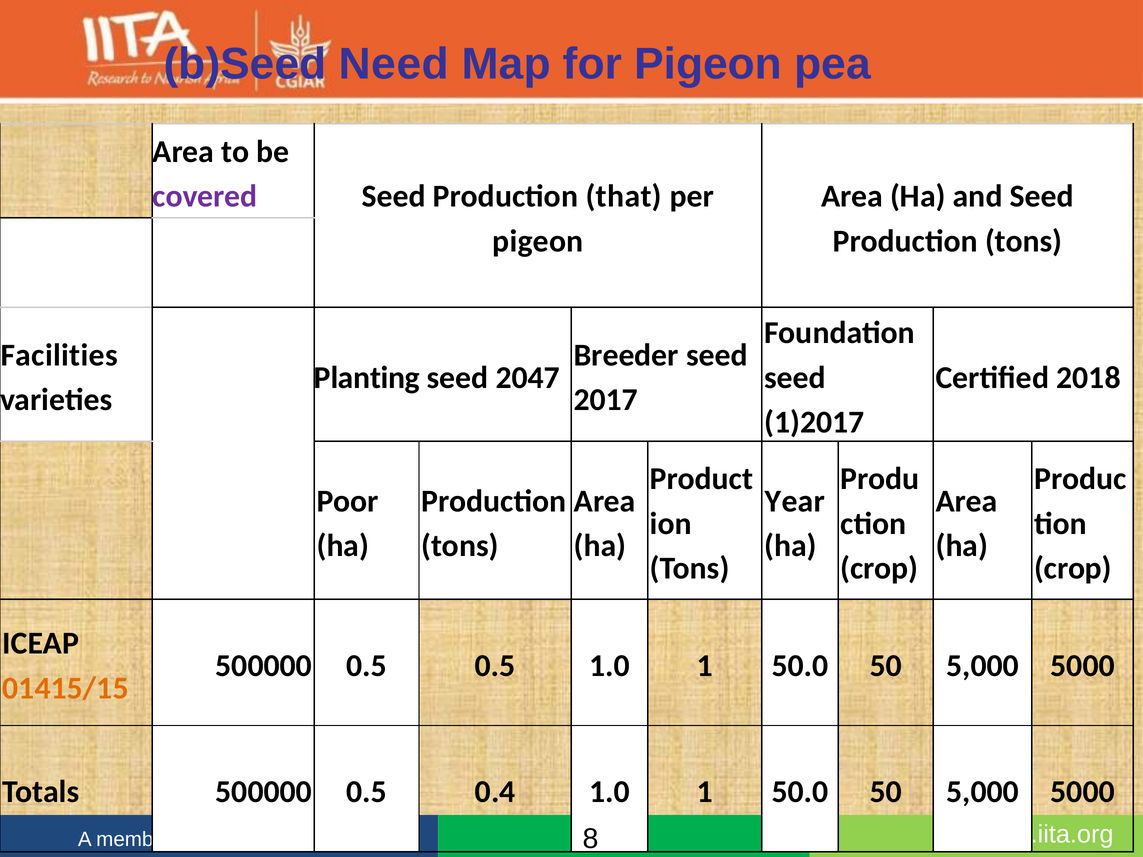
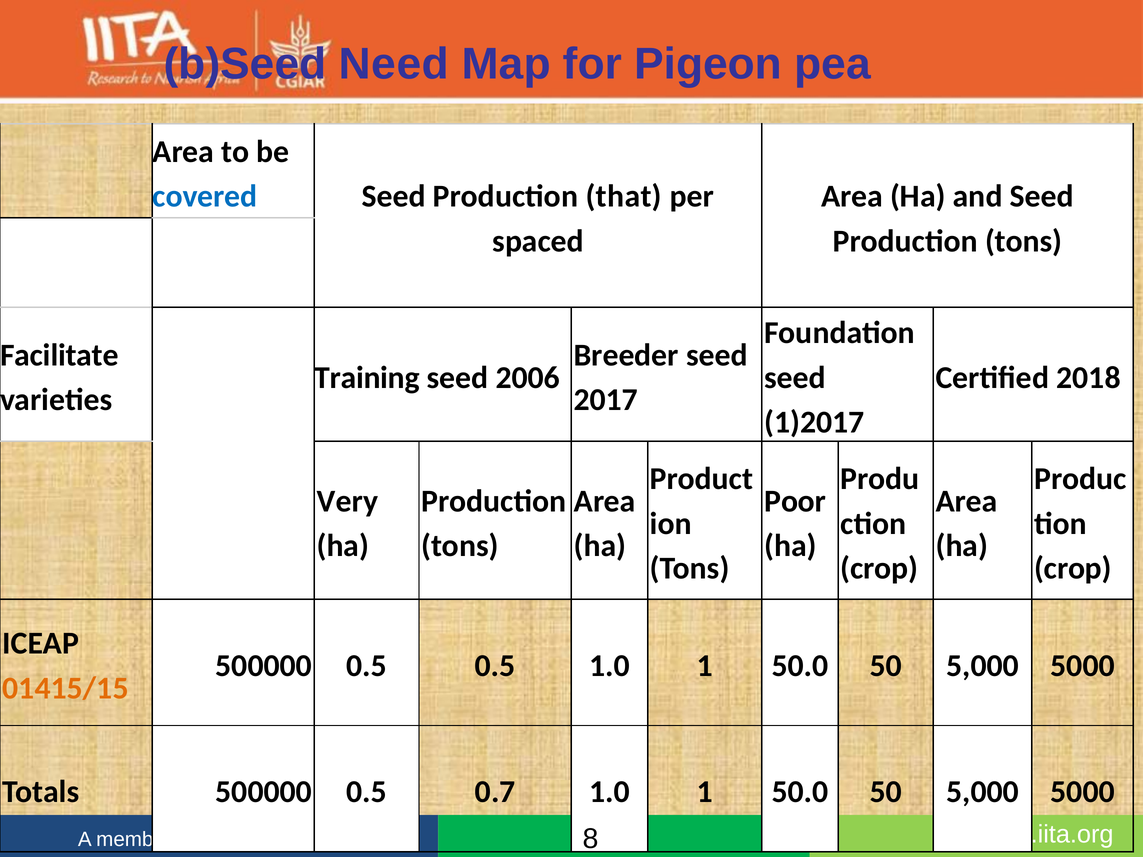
covered colour: purple -> blue
pigeon at (538, 241): pigeon -> spaced
Facilities: Facilities -> Facilitate
Planting: Planting -> Training
2047: 2047 -> 2006
Poor: Poor -> Very
Year: Year -> Poor
0.4: 0.4 -> 0.7
